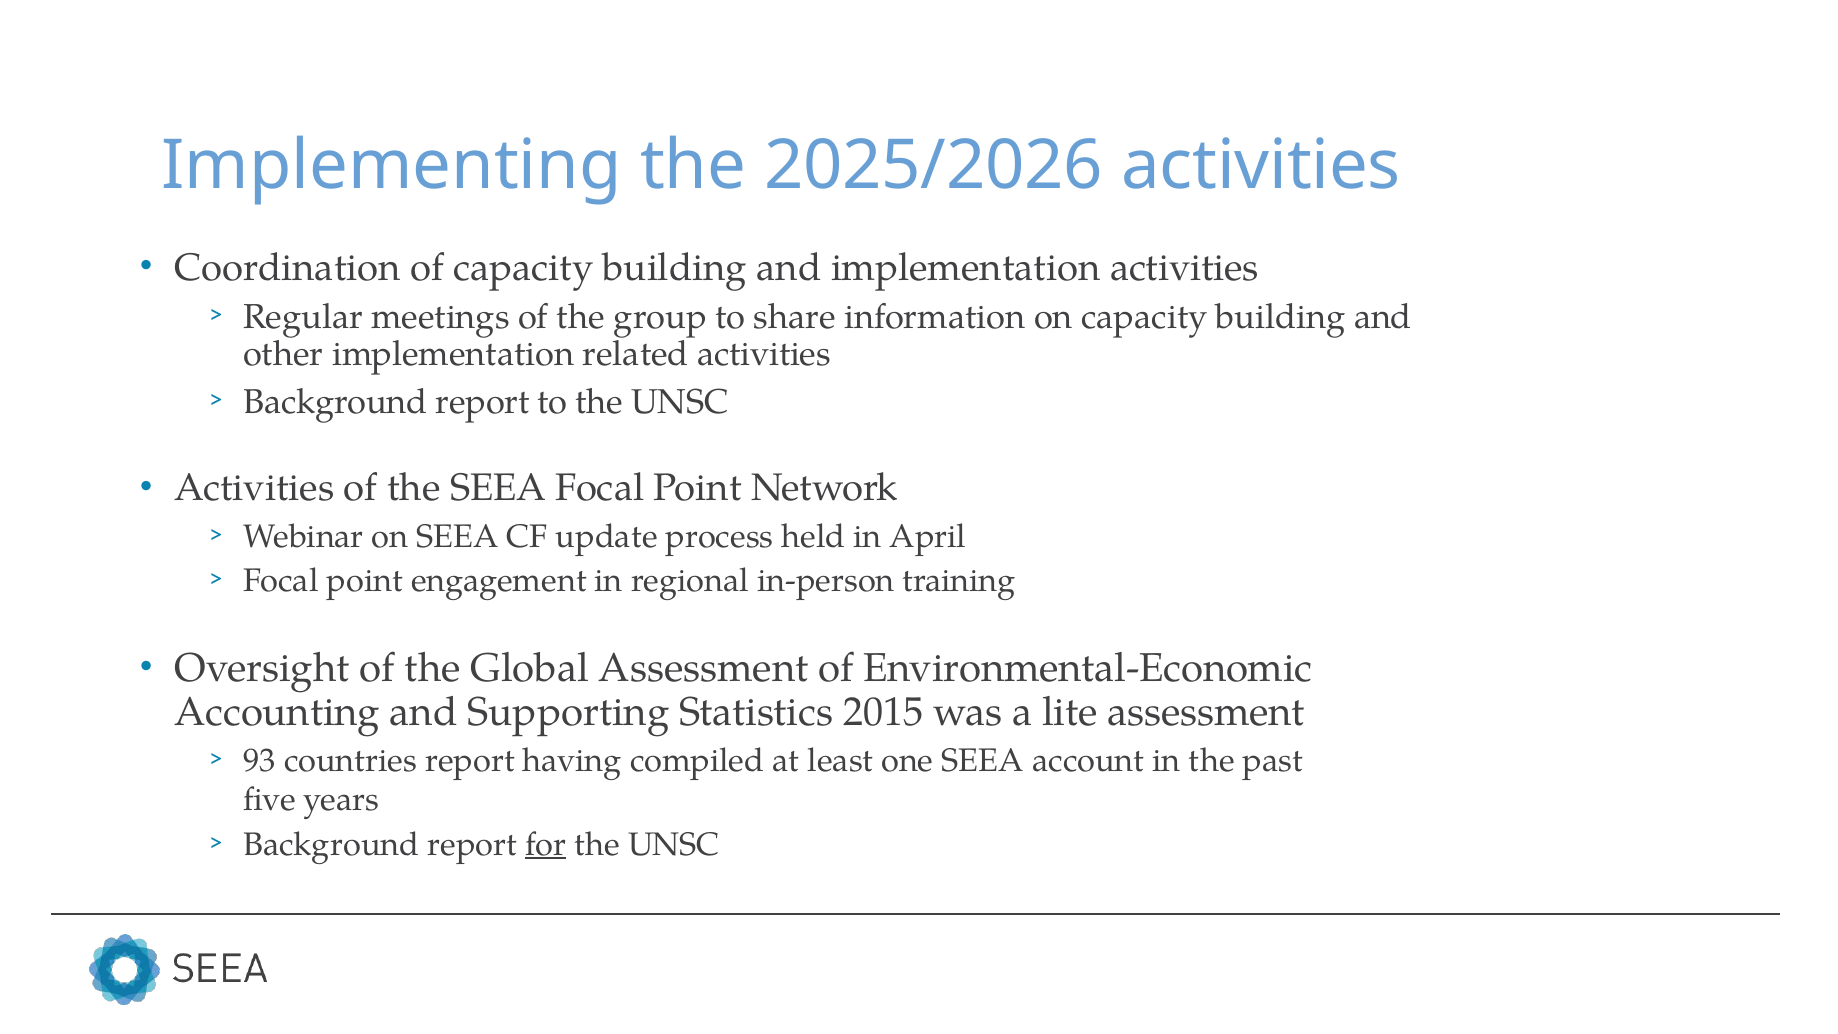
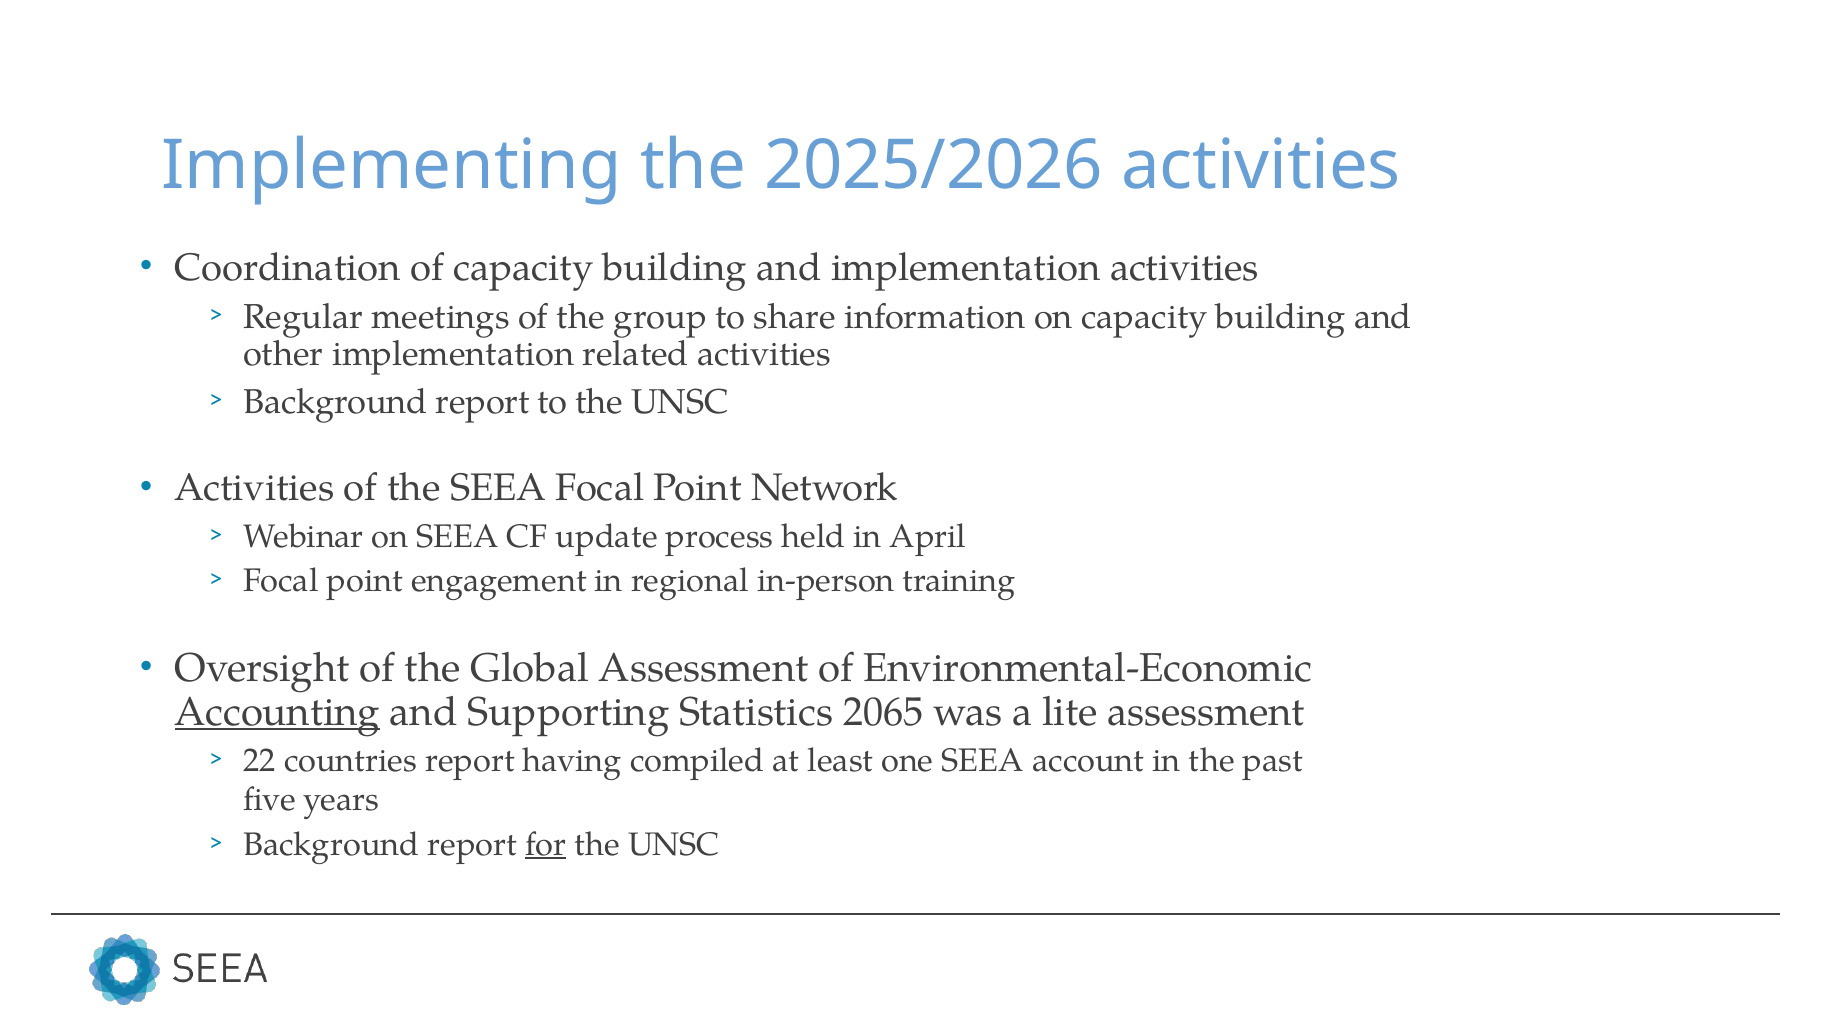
Accounting underline: none -> present
2015: 2015 -> 2065
93: 93 -> 22
